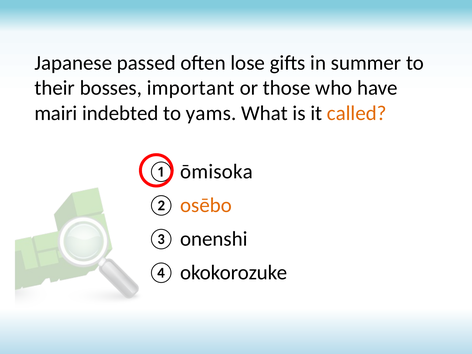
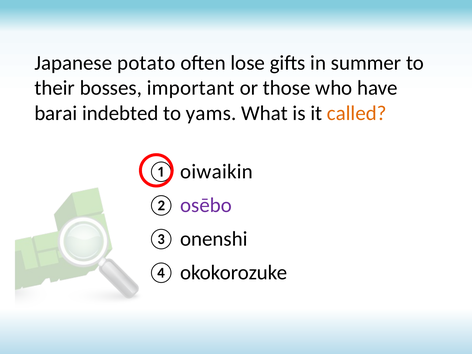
passed: passed -> potato
mairi: mairi -> barai
ōmisoka: ōmisoka -> oiwaikin
osēbo colour: orange -> purple
